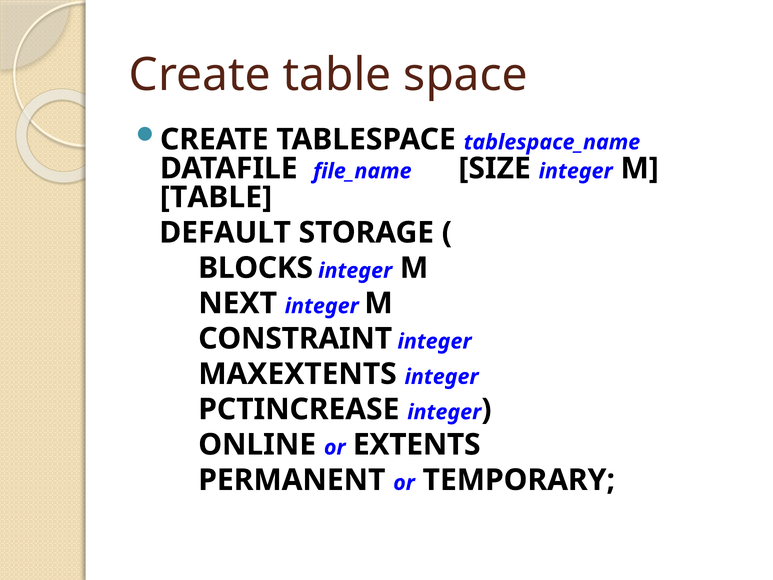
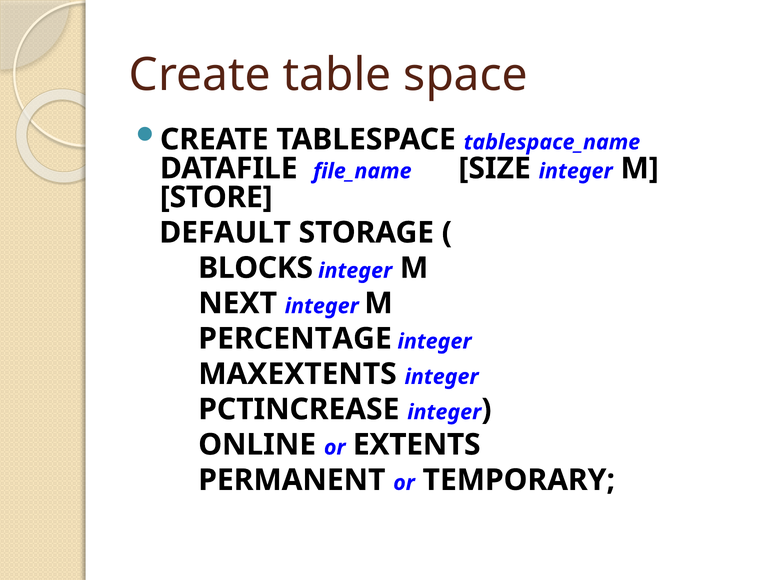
TABLE at (216, 197): TABLE -> STORE
CONSTRAINT: CONSTRAINT -> PERCENTAGE
